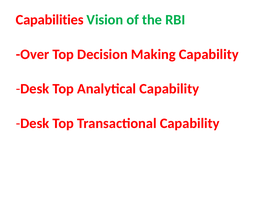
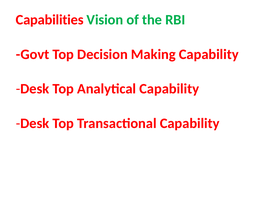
Over: Over -> Govt
